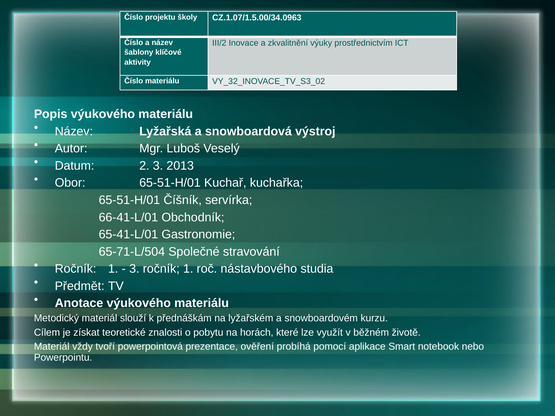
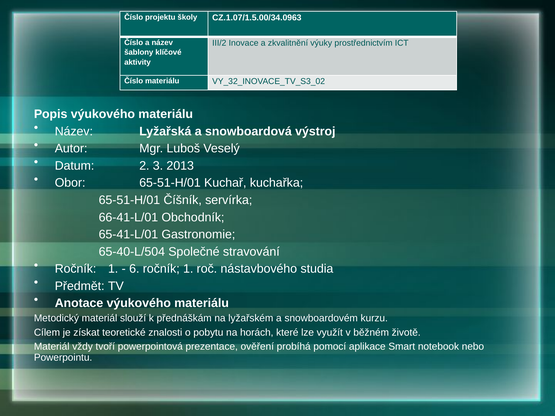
65-71-L/504: 65-71-L/504 -> 65-40-L/504
3 at (134, 269): 3 -> 6
